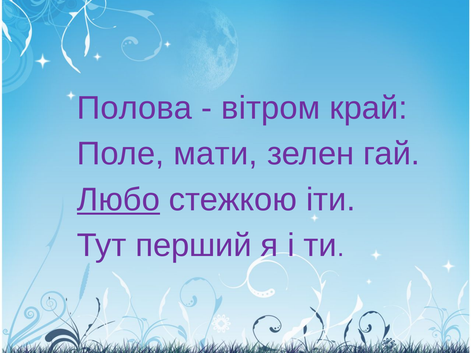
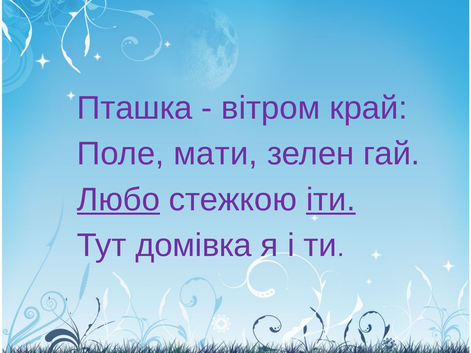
Полова: Полова -> Пташка
іти underline: none -> present
перший: перший -> домівка
